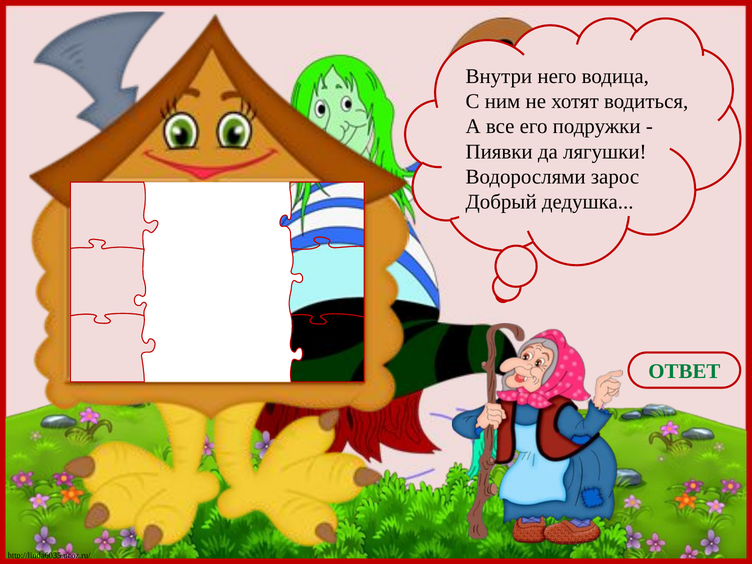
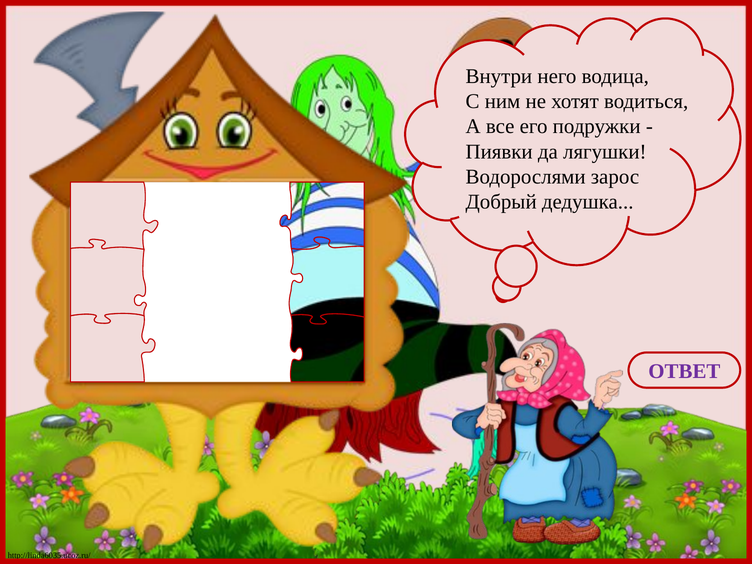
ОТВЕТ colour: green -> purple
